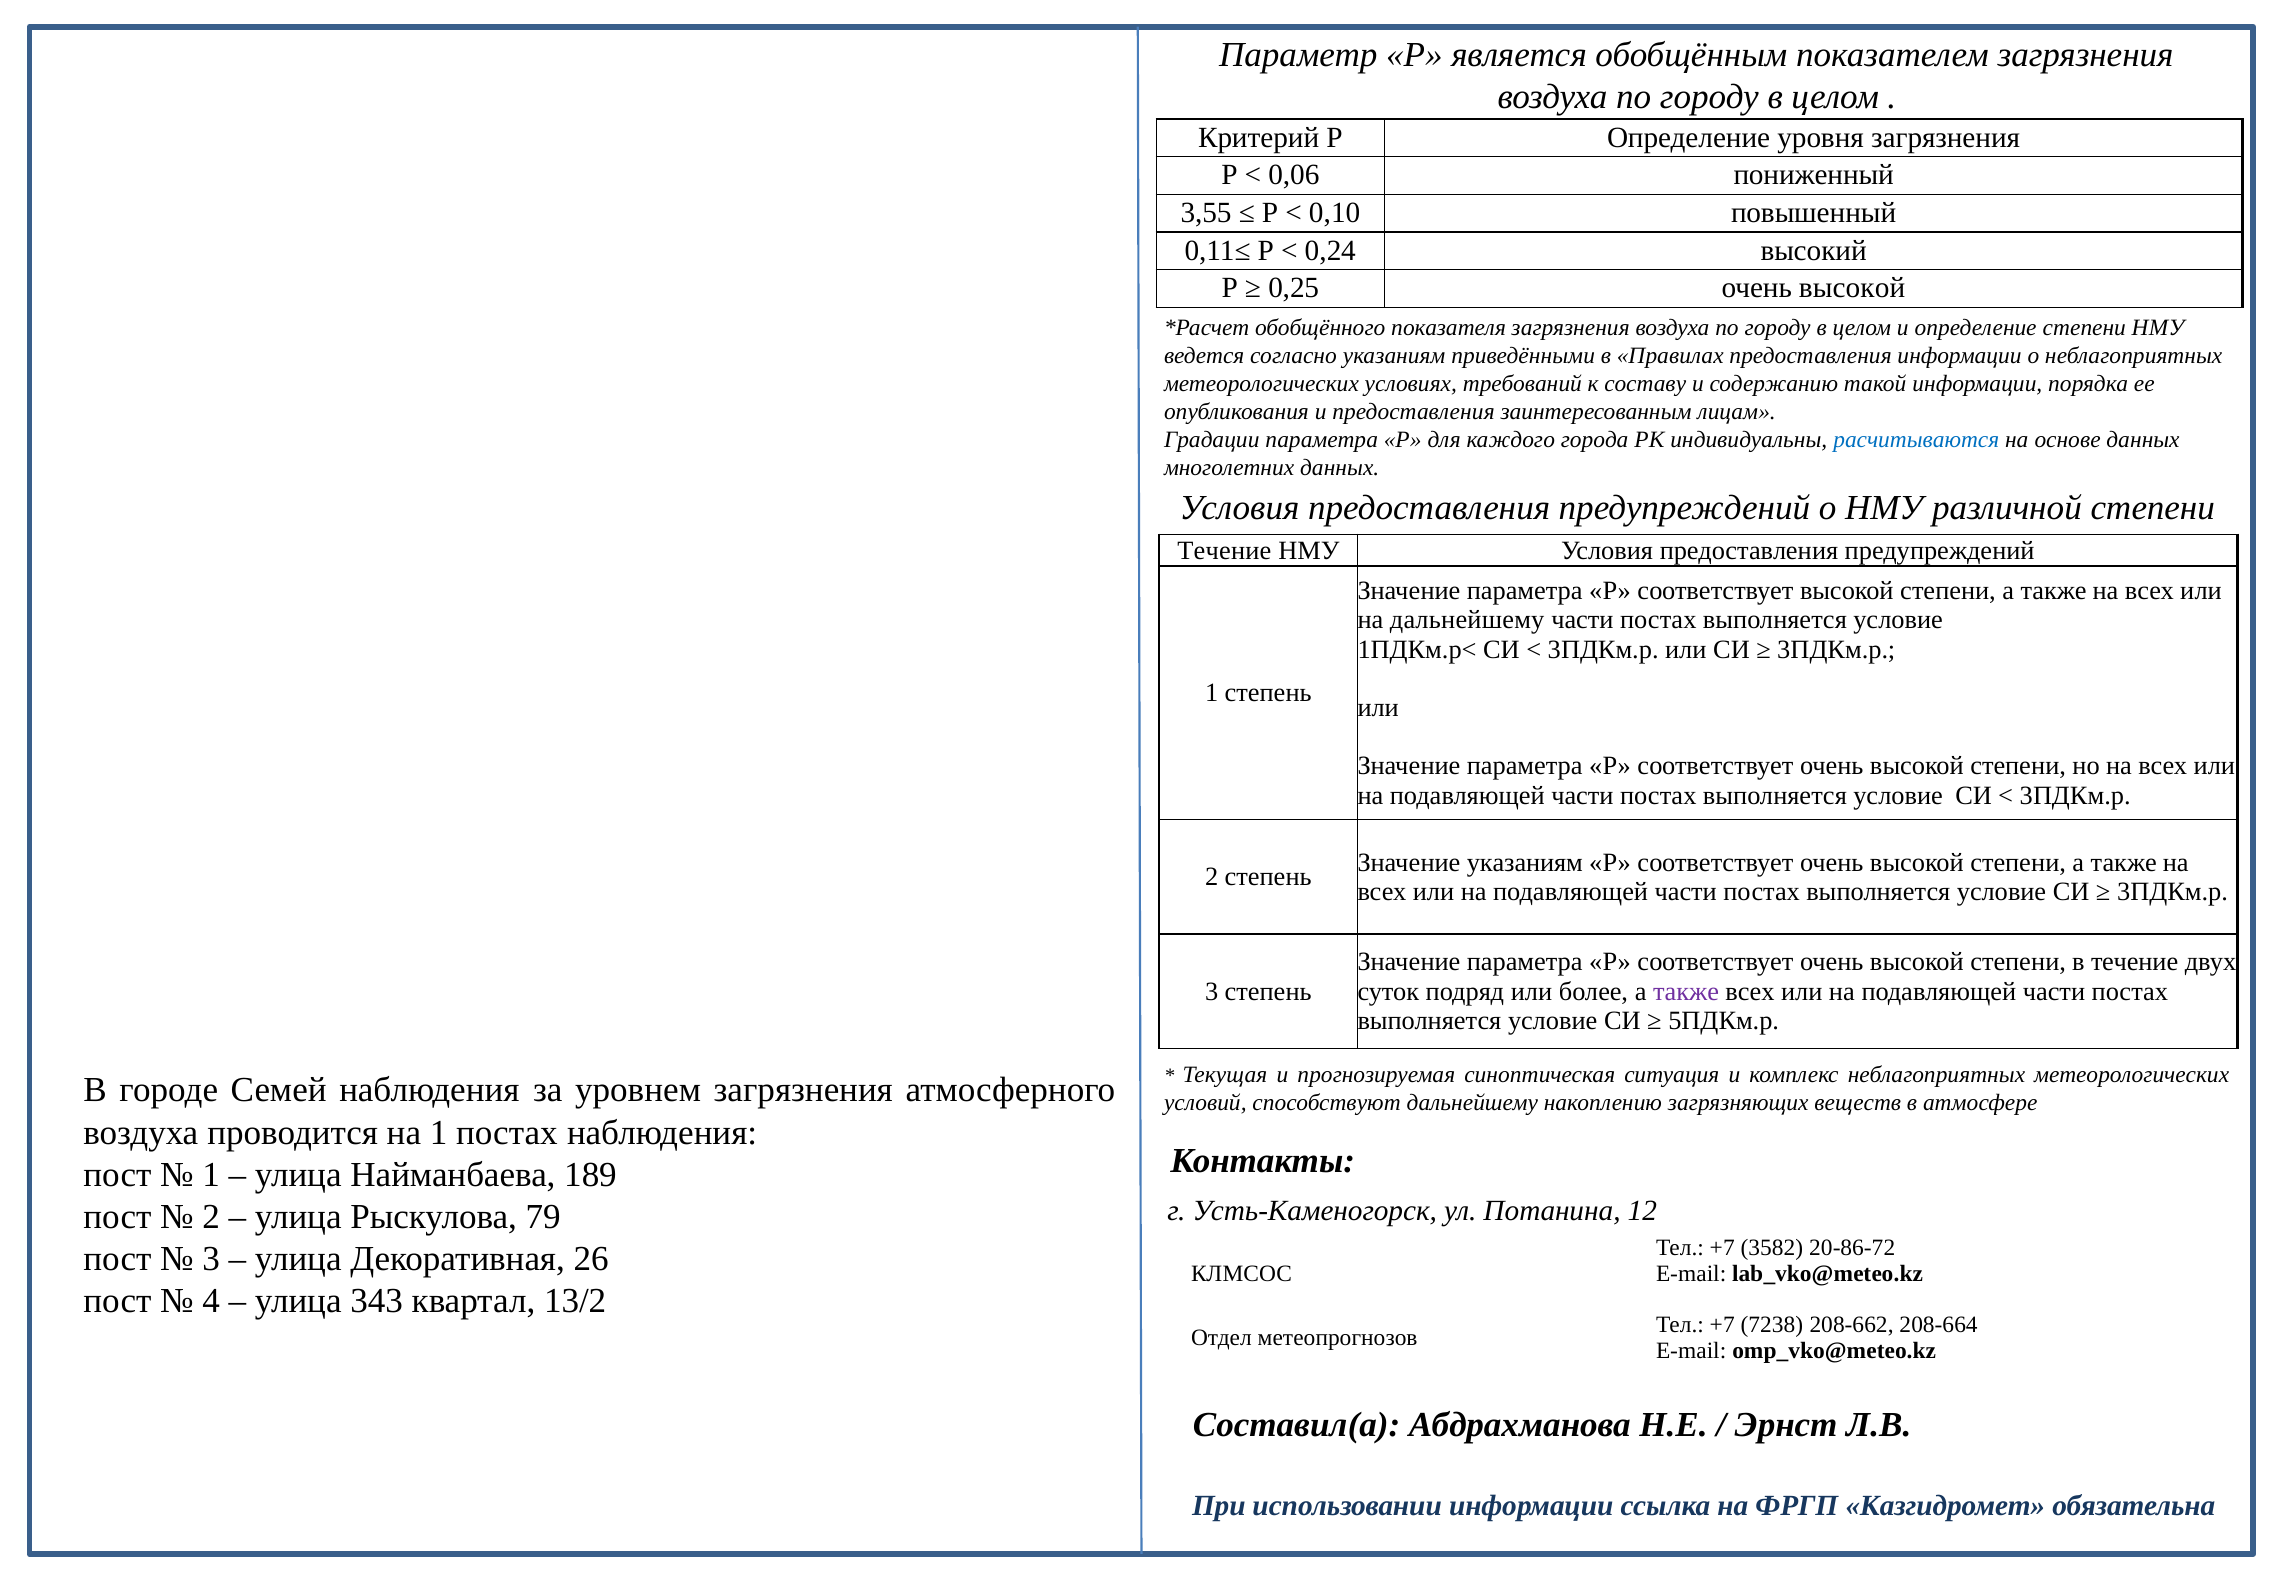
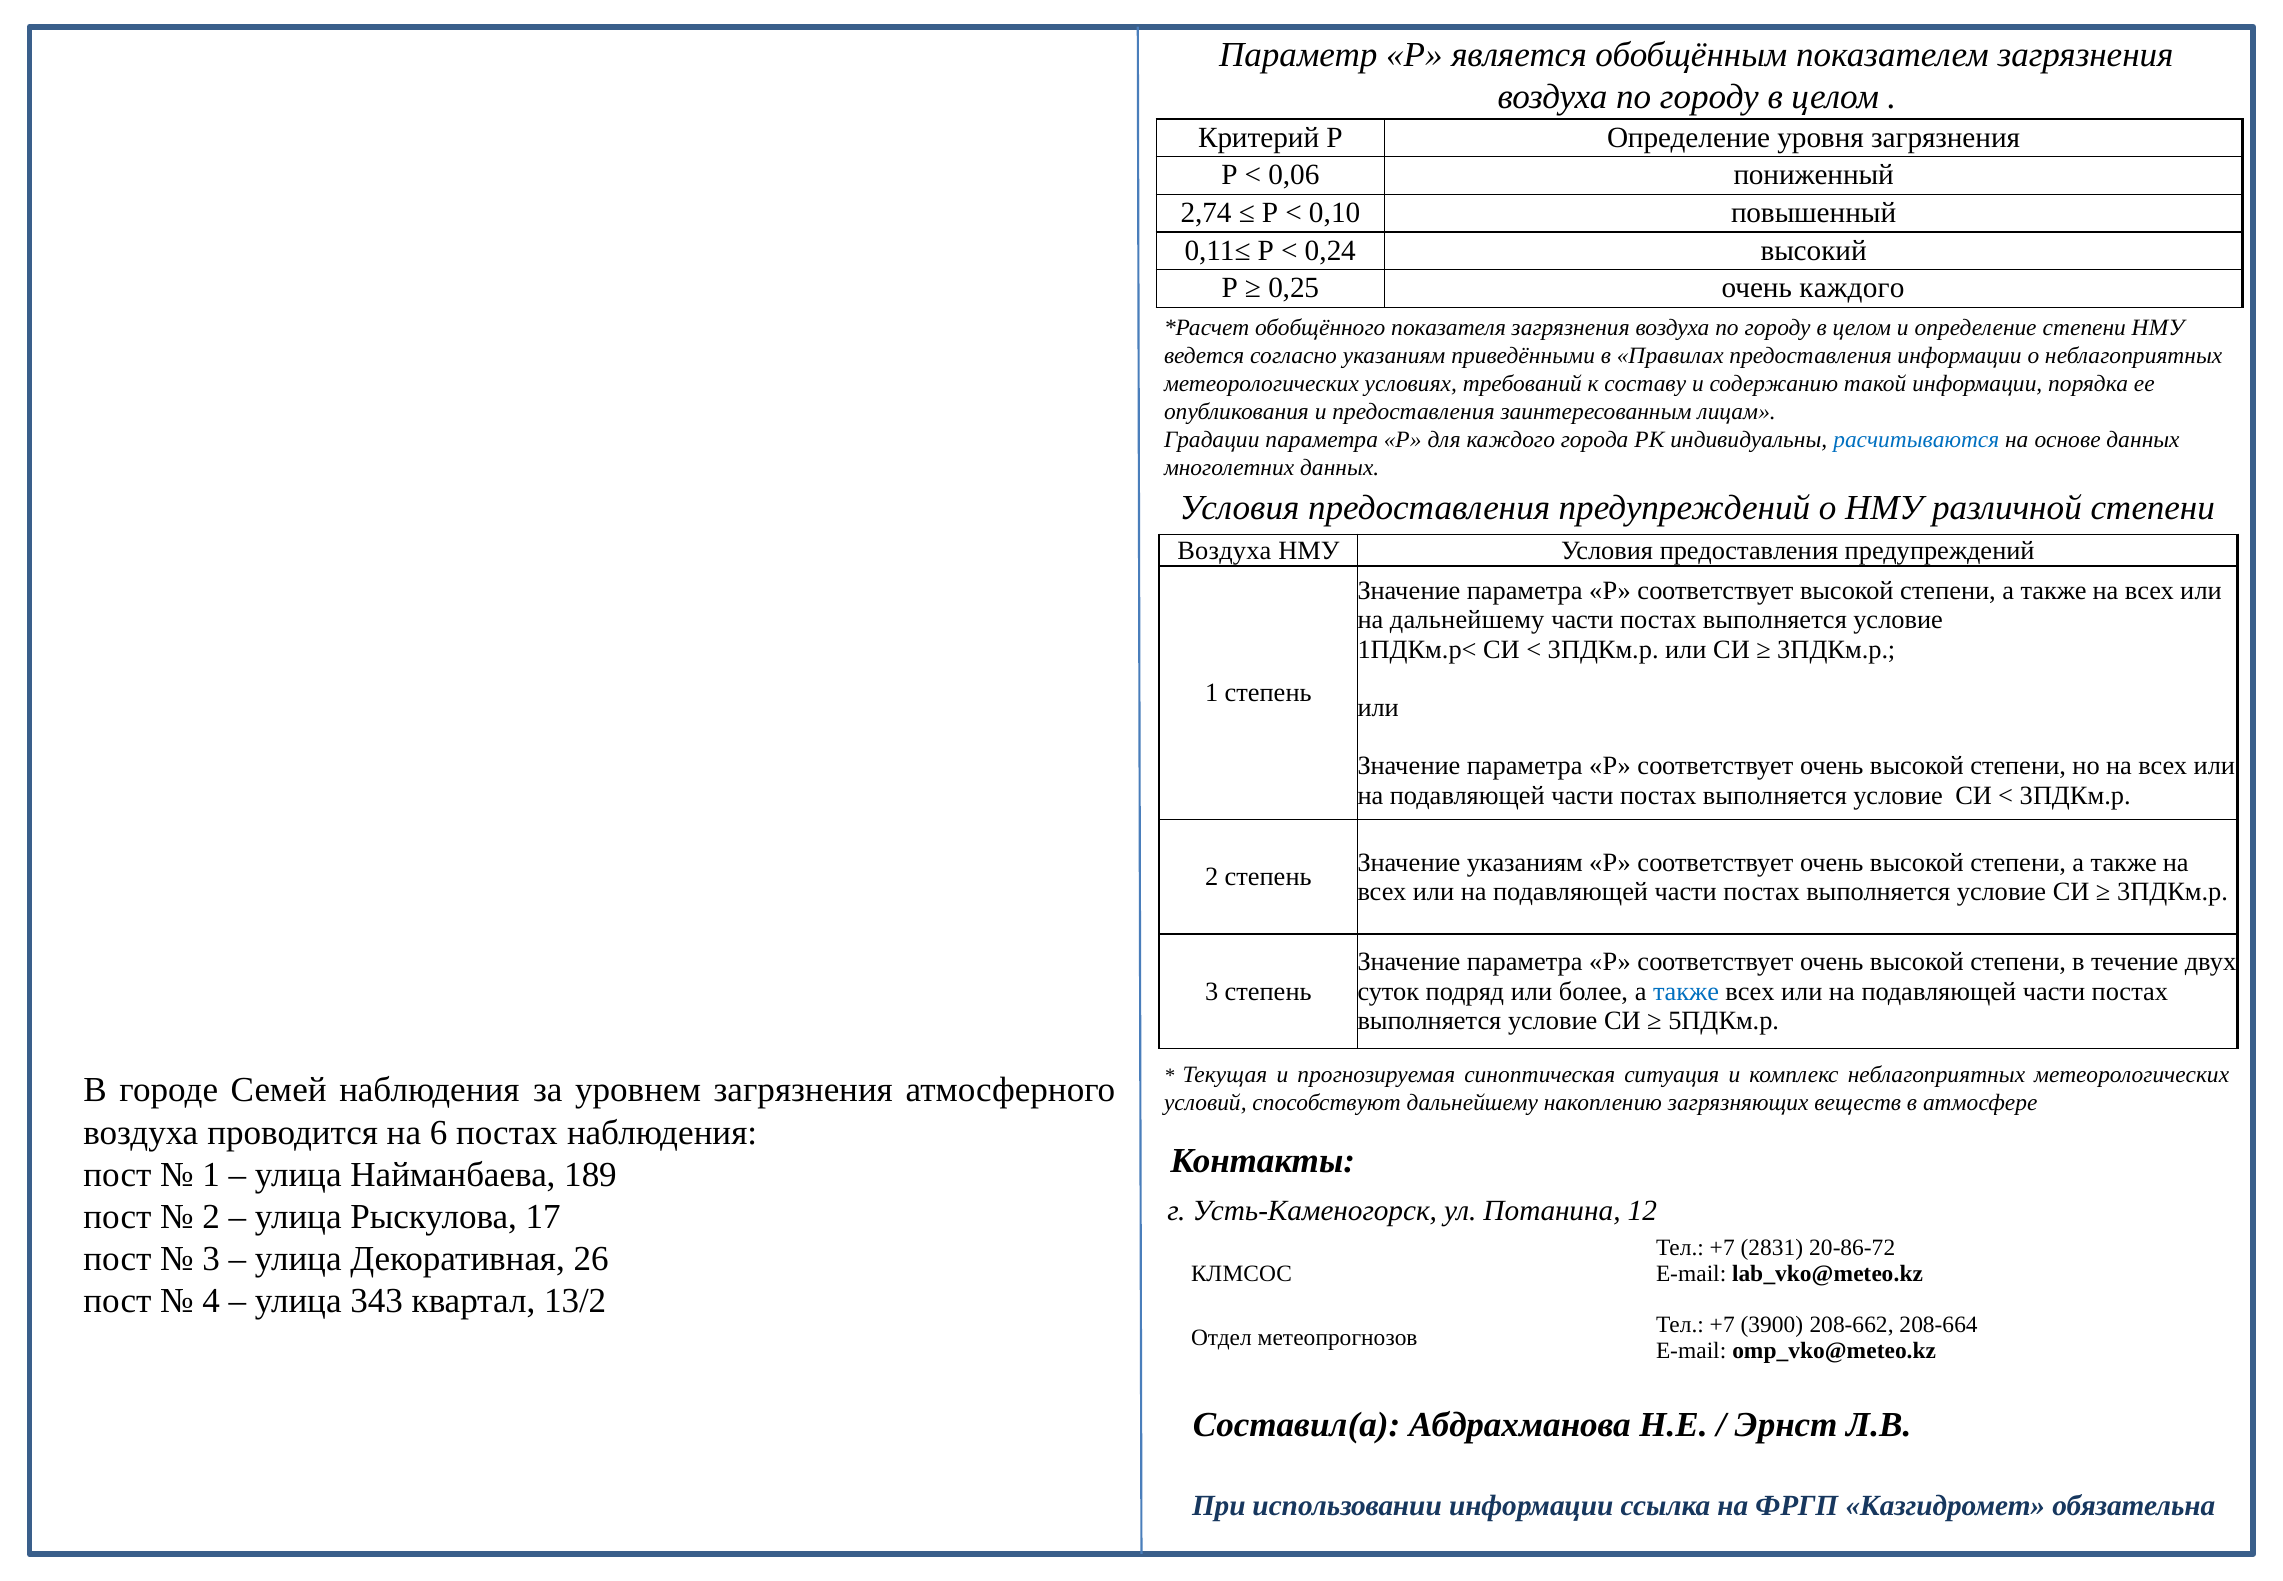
3,55: 3,55 -> 2,74
0,25 очень высокой: высокой -> каждого
Течение at (1224, 550): Течение -> Воздуха
также at (1686, 991) colour: purple -> blue
на 1: 1 -> 6
79: 79 -> 17
3582: 3582 -> 2831
7238: 7238 -> 3900
